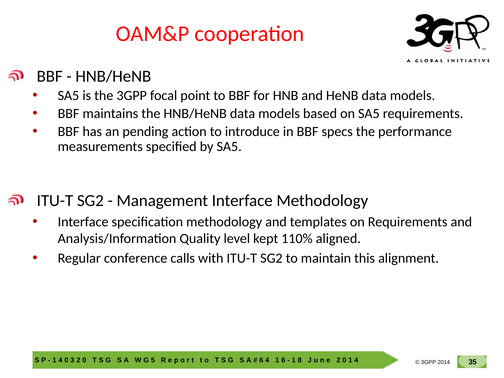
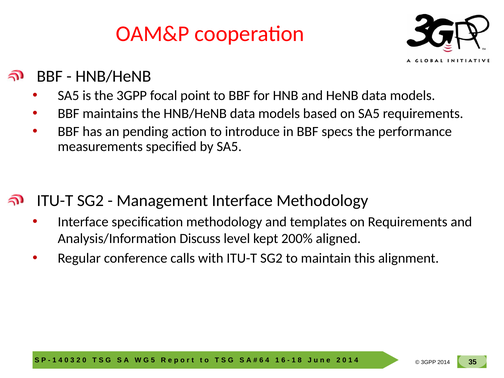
Quality: Quality -> Discuss
110%: 110% -> 200%
